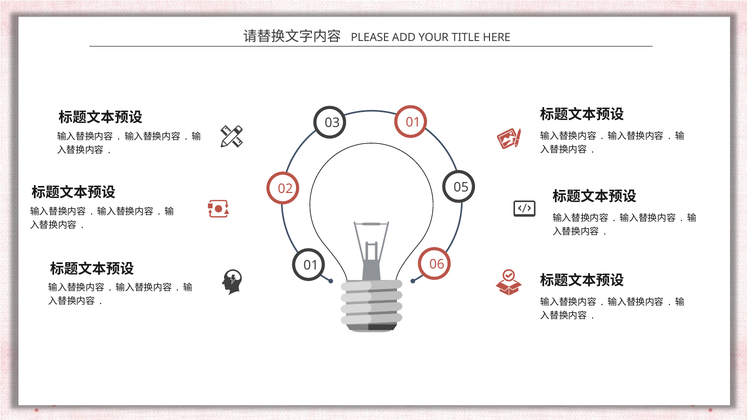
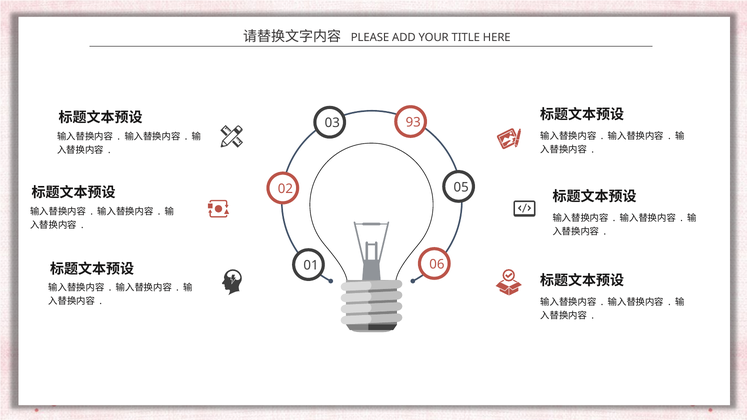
03 01: 01 -> 93
